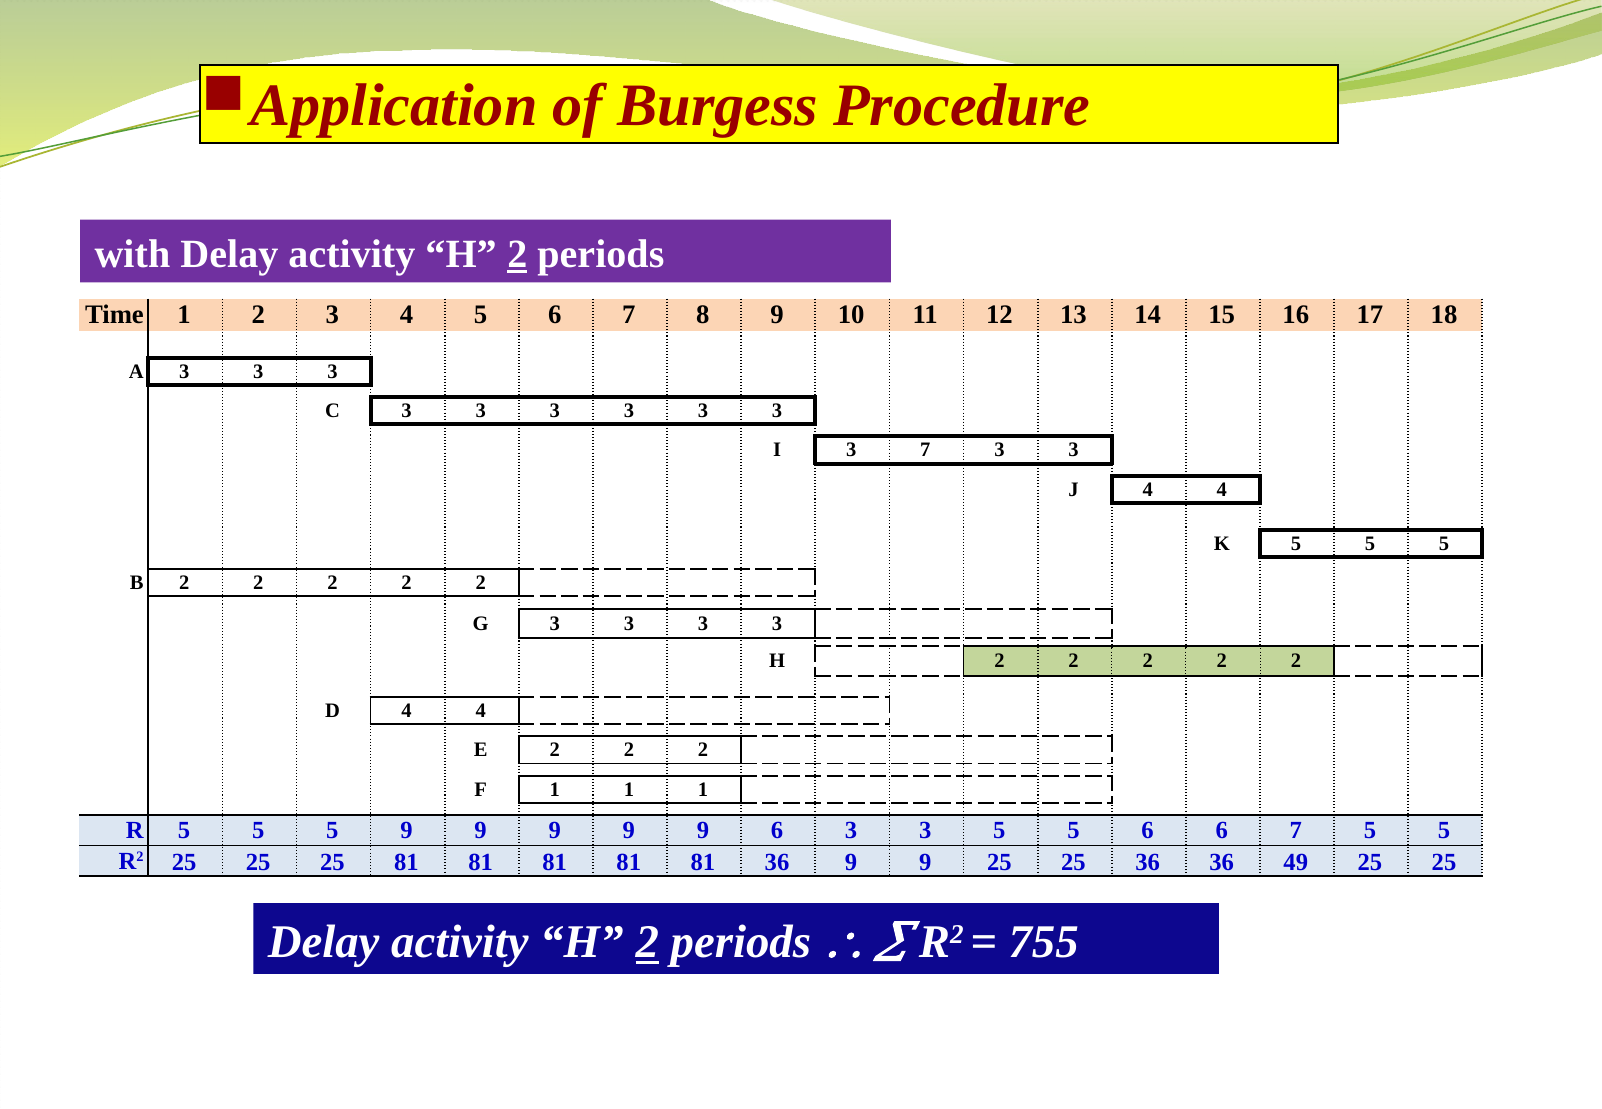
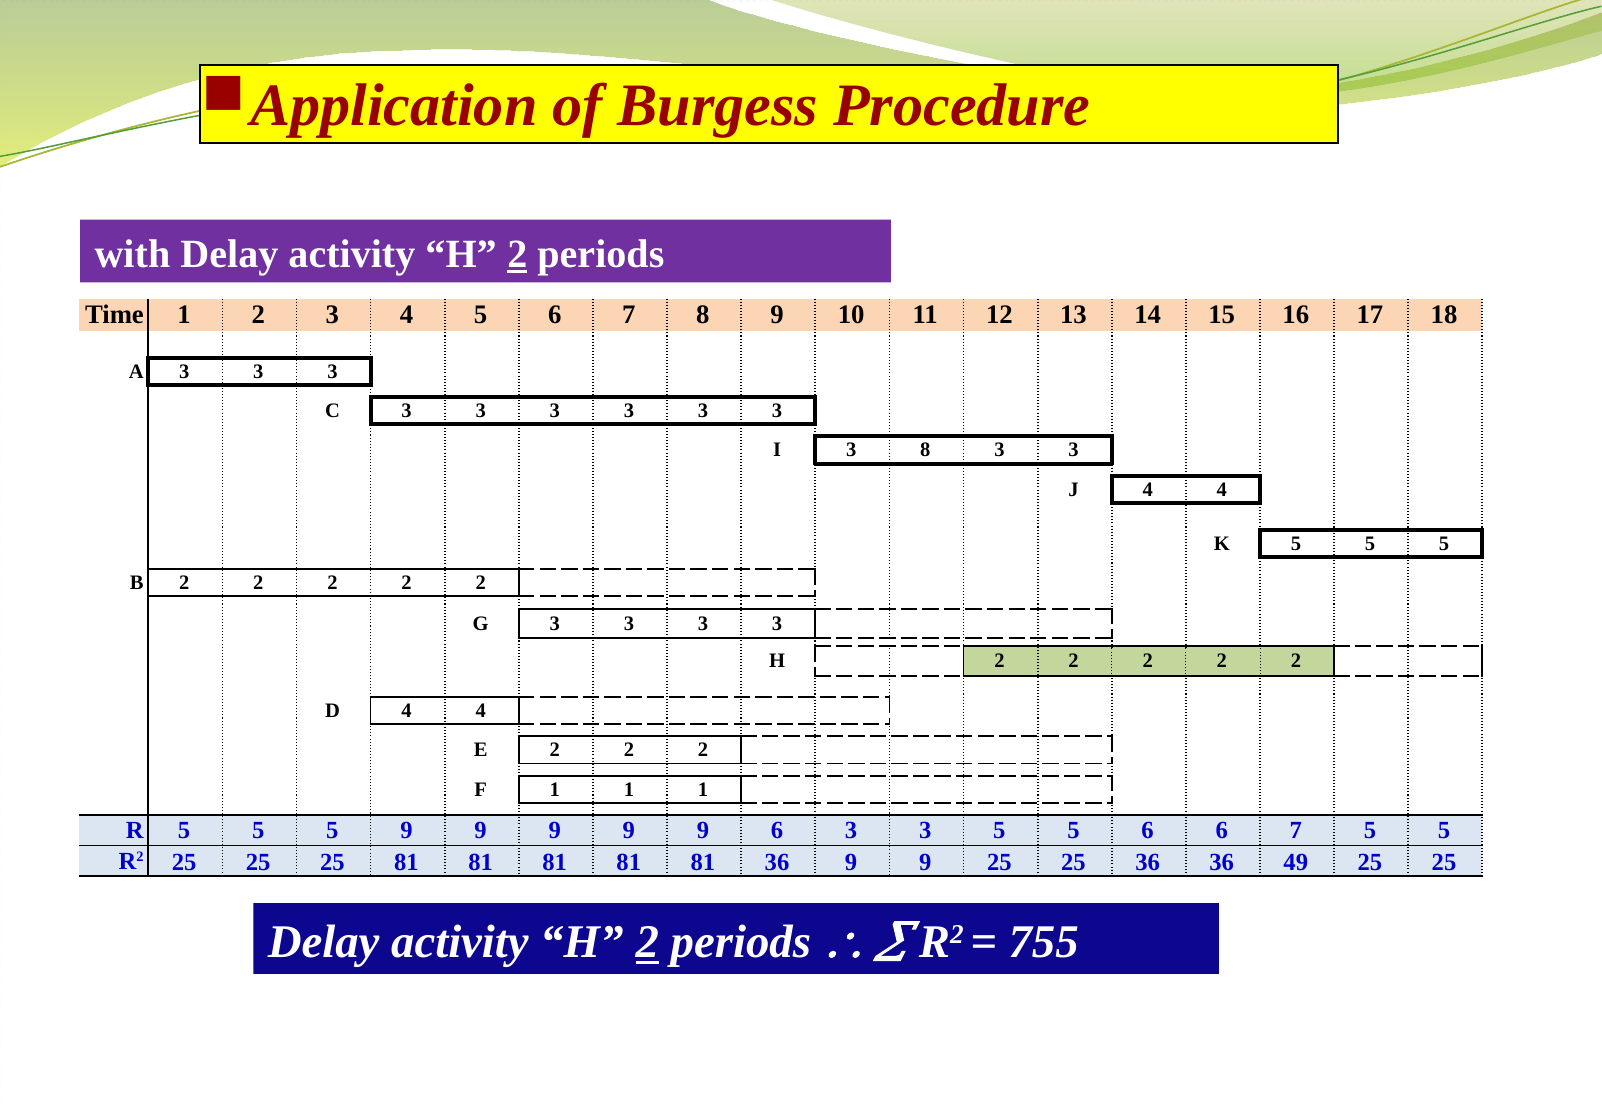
3 7: 7 -> 8
